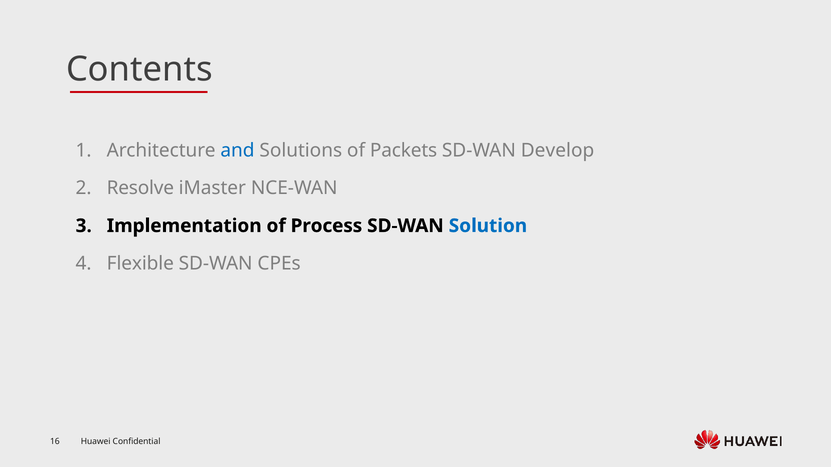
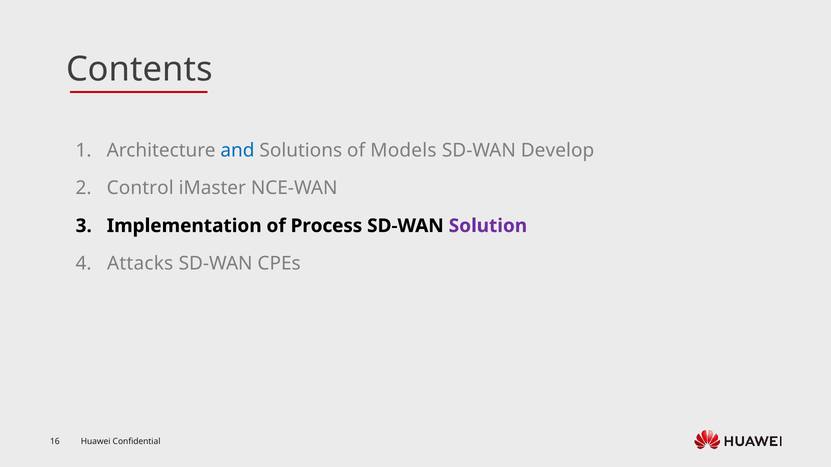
Packets: Packets -> Models
Resolve: Resolve -> Control
Solution colour: blue -> purple
Flexible: Flexible -> Attacks
